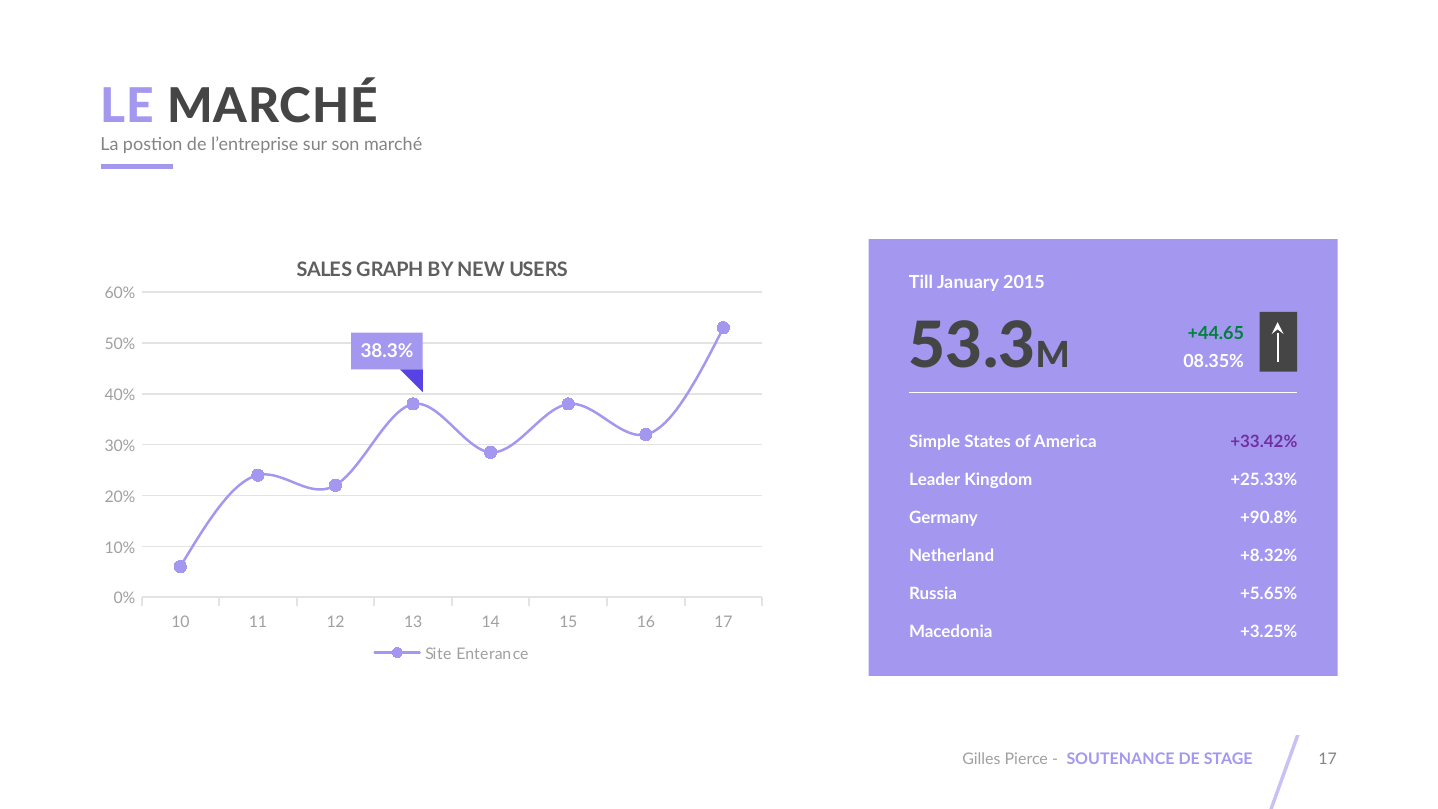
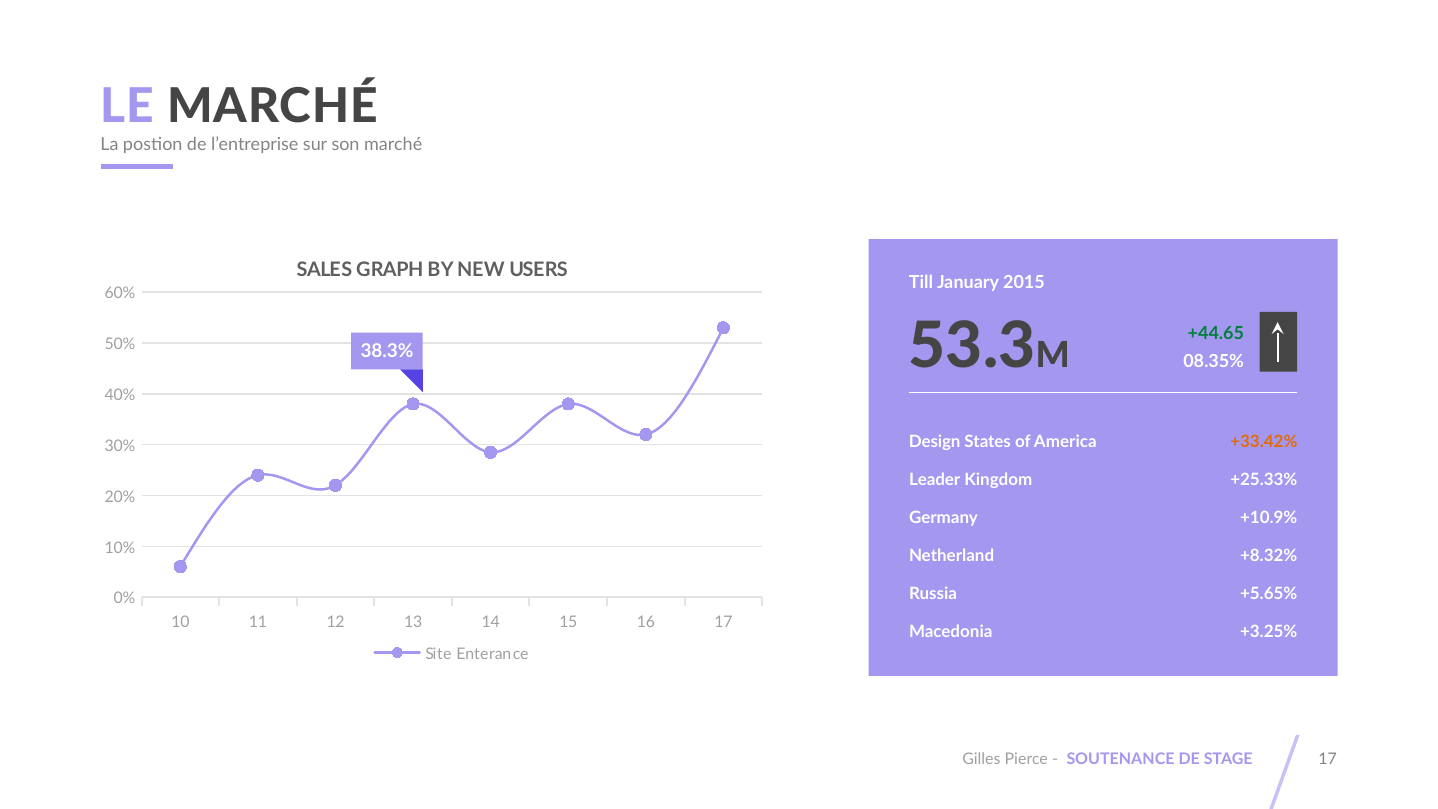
Simple: Simple -> Design
+33.42% colour: purple -> orange
+90.8%: +90.8% -> +10.9%
